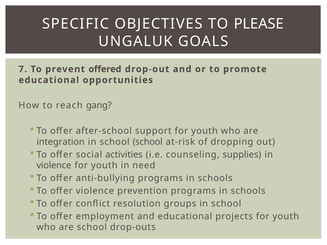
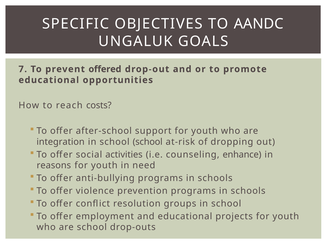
PLEASE: PLEASE -> AANDC
gang: gang -> costs
supplies: supplies -> enhance
violence at (54, 166): violence -> reasons
